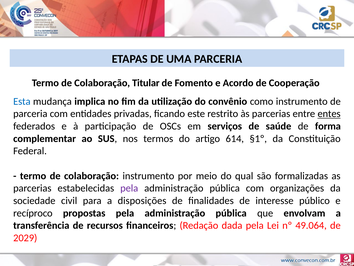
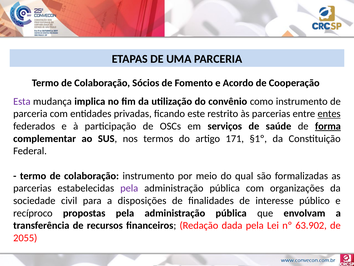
Titular: Titular -> Sócios
Esta colour: blue -> purple
forma underline: none -> present
614: 614 -> 171
49.064: 49.064 -> 63.902
2029: 2029 -> 2055
